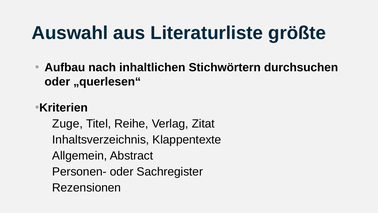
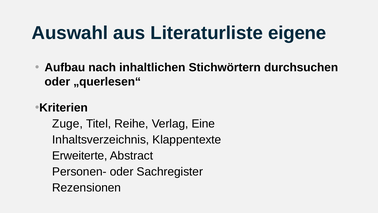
größte: größte -> eigene
Zitat: Zitat -> Eine
Allgemein: Allgemein -> Erweiterte
